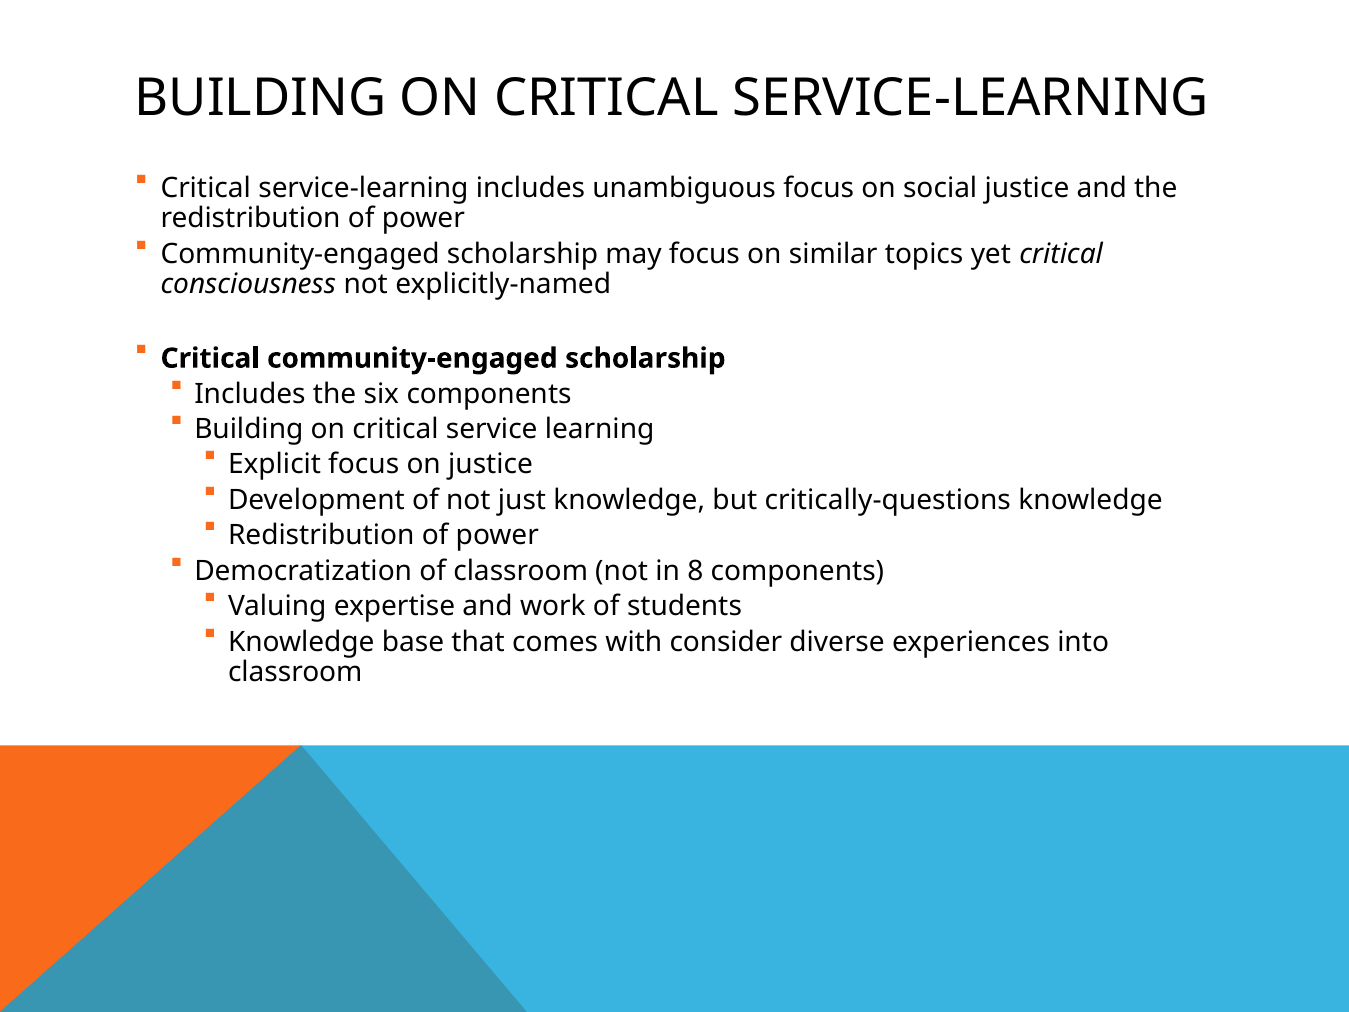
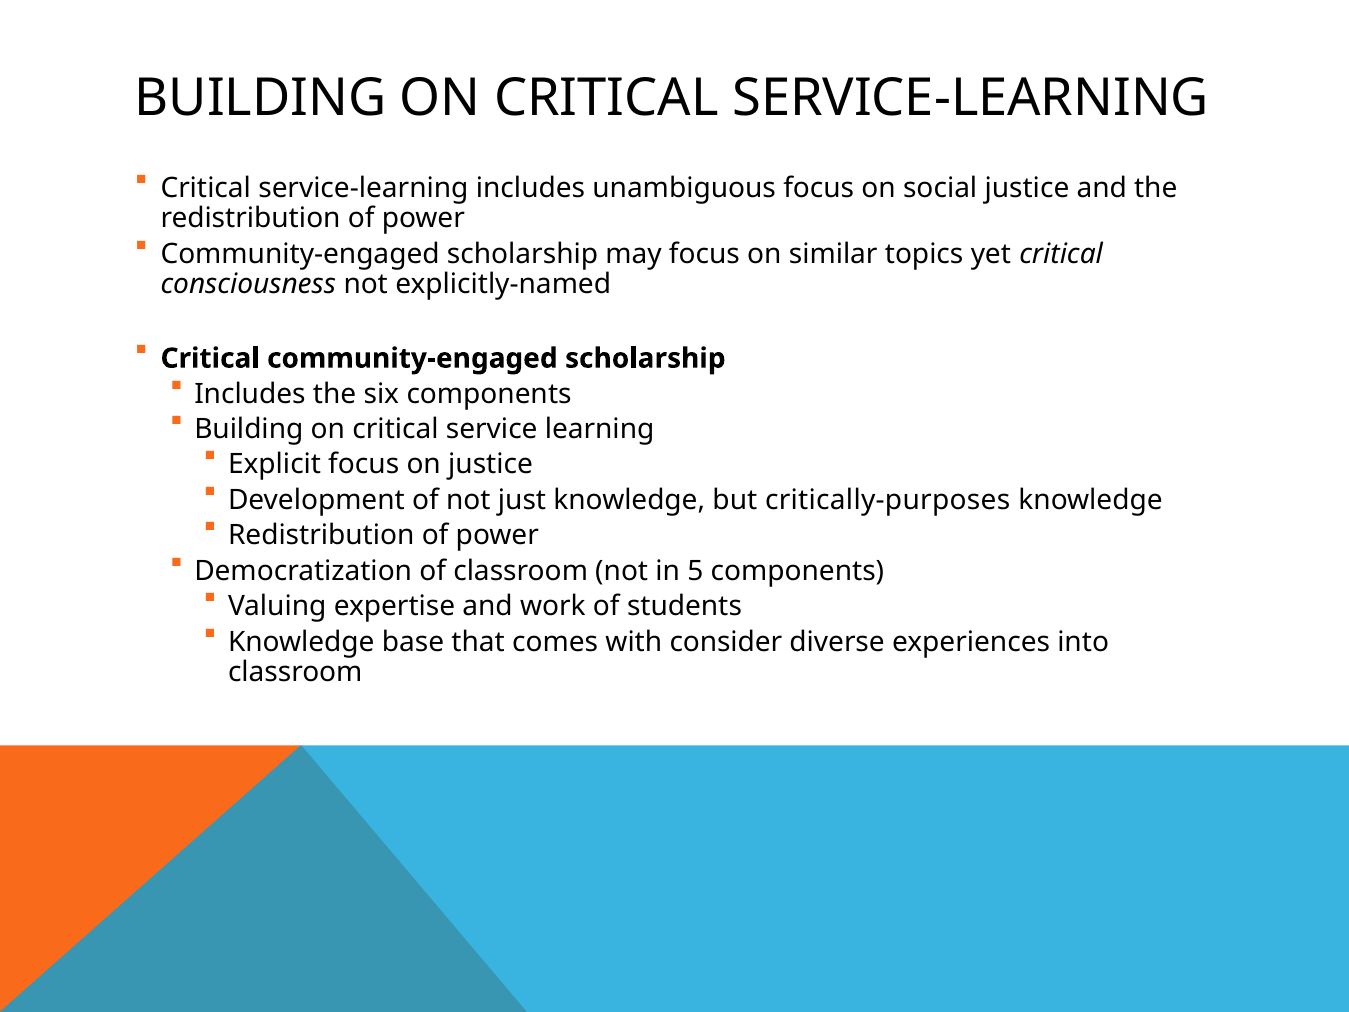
critically-questions: critically-questions -> critically-purposes
8: 8 -> 5
